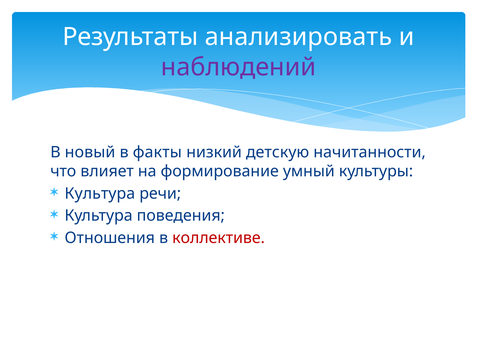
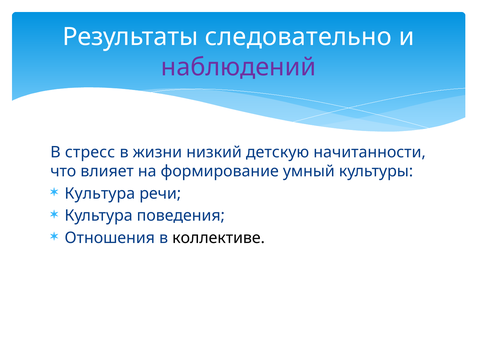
анализировать: анализировать -> следовательно
новый: новый -> стресс
факты: факты -> жизни
коллективе colour: red -> black
